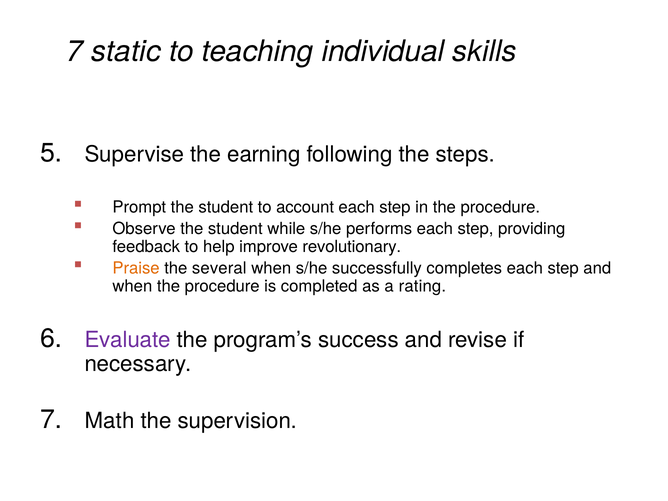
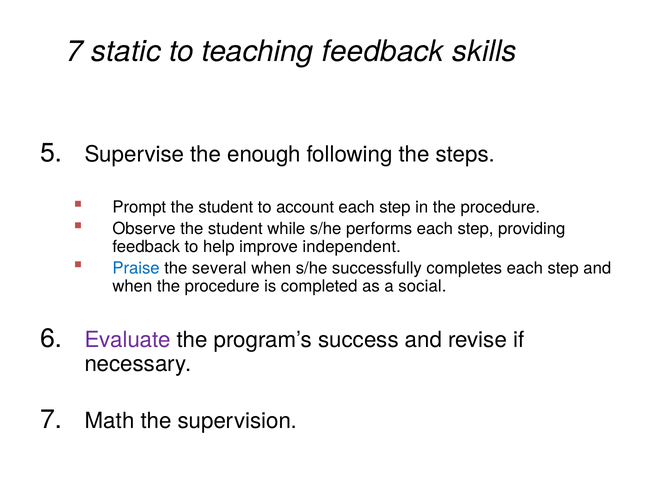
teaching individual: individual -> feedback
earning: earning -> enough
revolutionary: revolutionary -> independent
Praise colour: orange -> blue
rating: rating -> social
